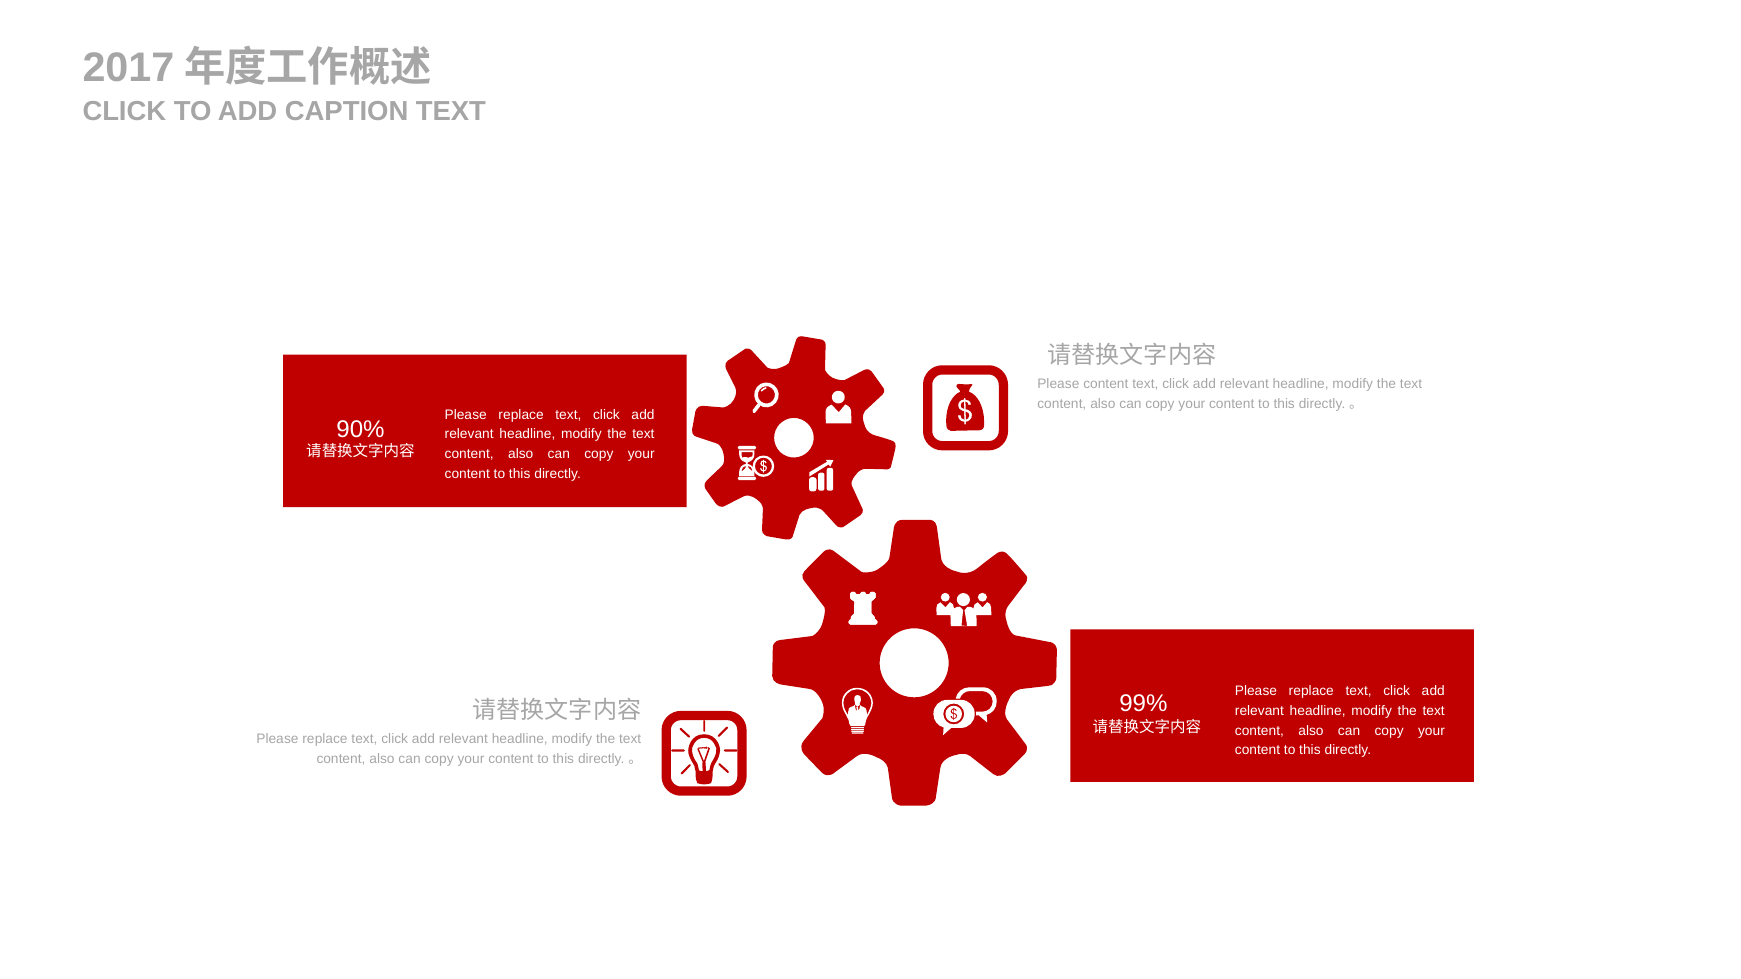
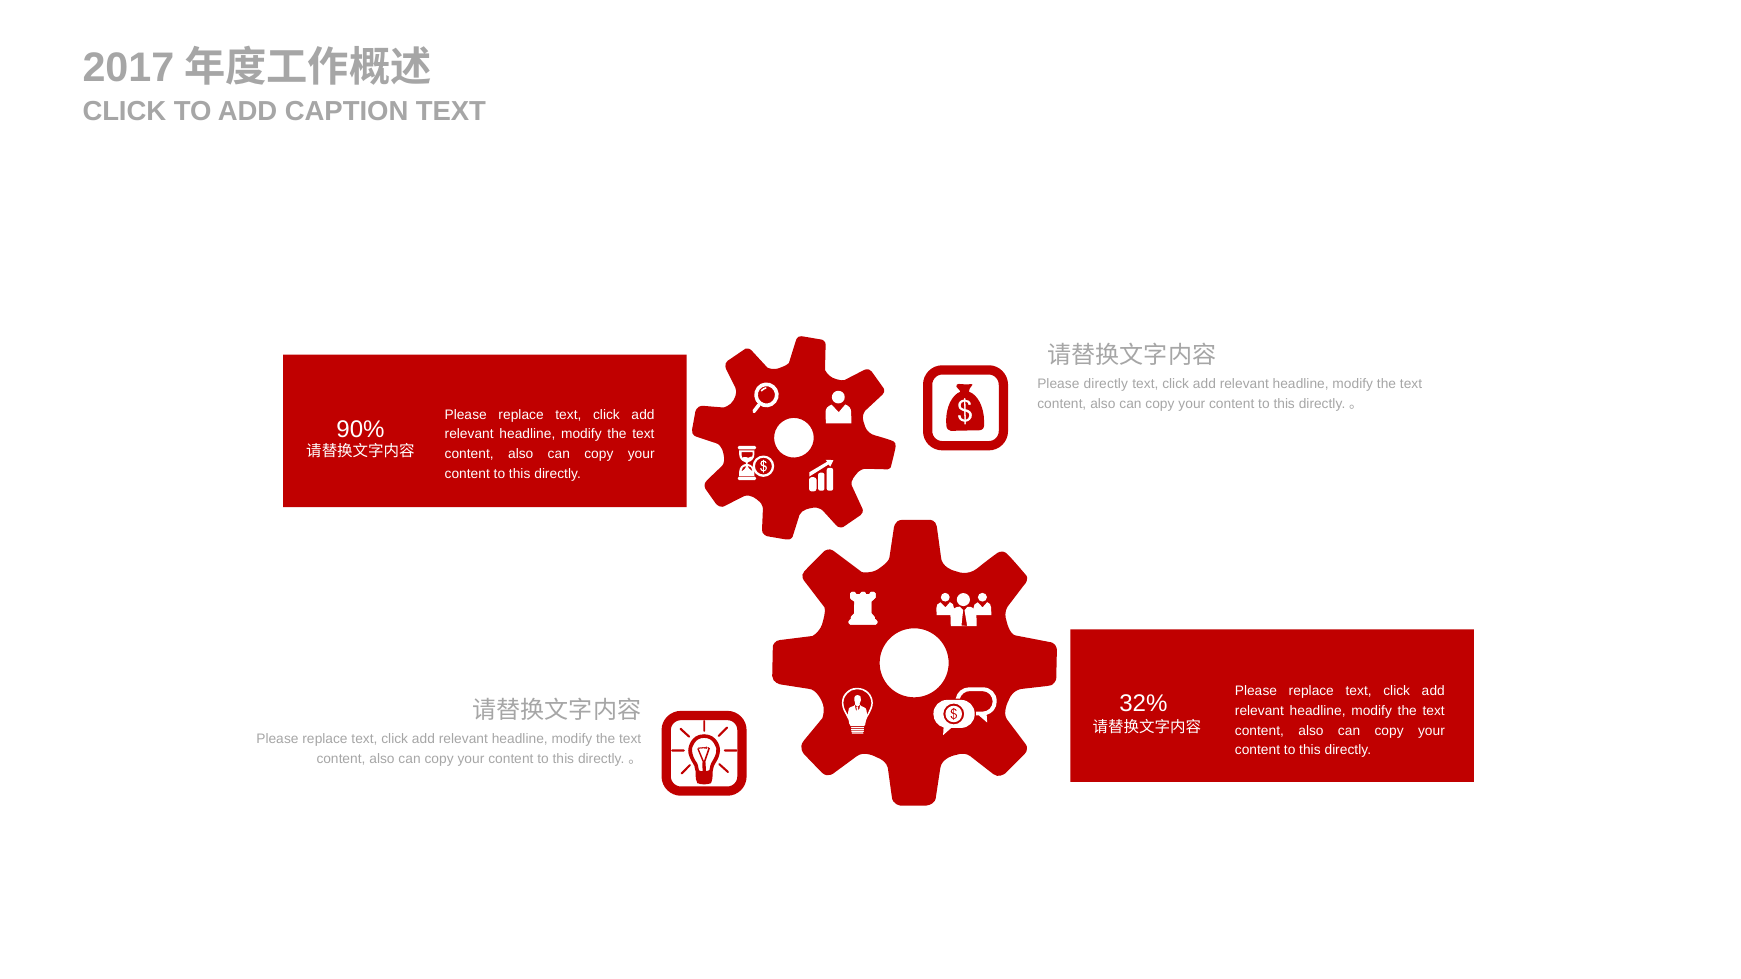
Please content: content -> directly
99%: 99% -> 32%
